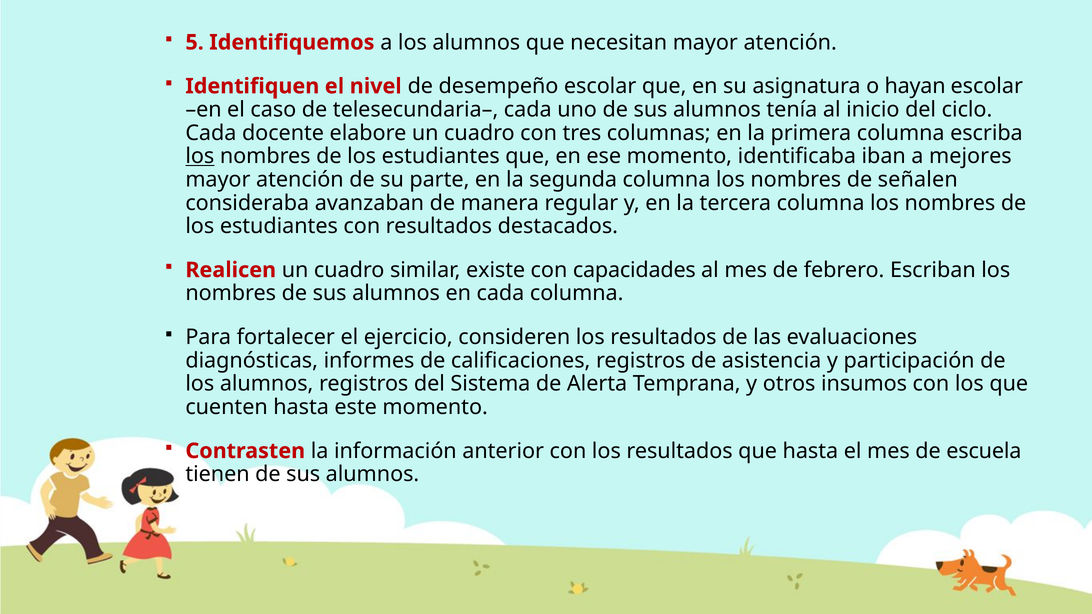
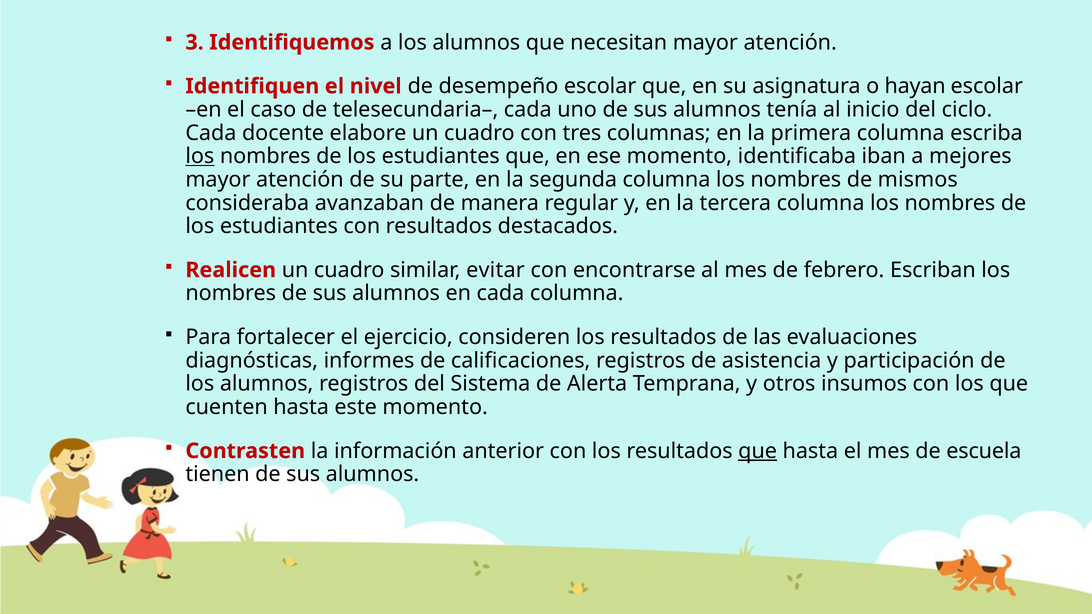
5: 5 -> 3
señalen: señalen -> mismos
existe: existe -> evitar
capacidades: capacidades -> encontrarse
que at (758, 451) underline: none -> present
